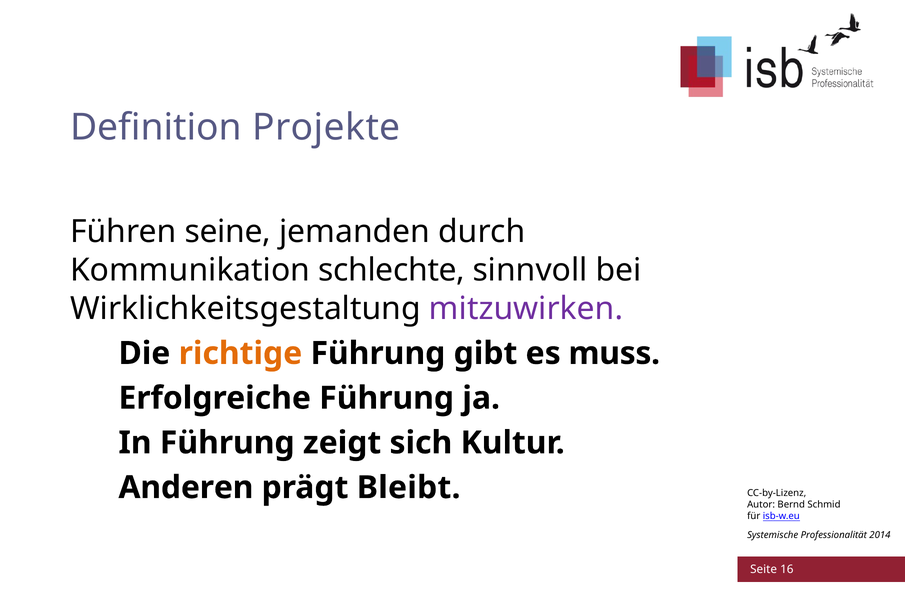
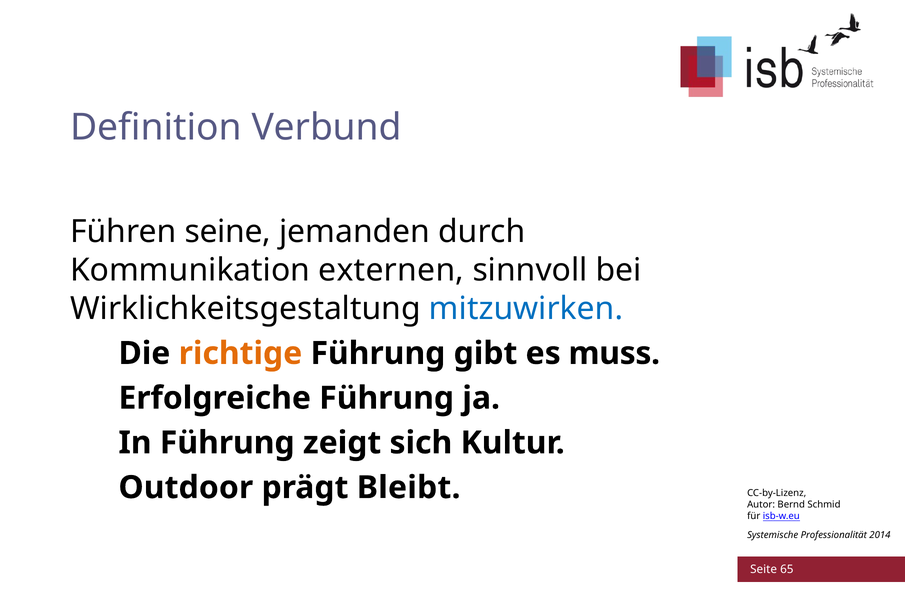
Projekte: Projekte -> Verbund
schlechte: schlechte -> externen
mitzuwirken colour: purple -> blue
Anderen: Anderen -> Outdoor
16: 16 -> 65
